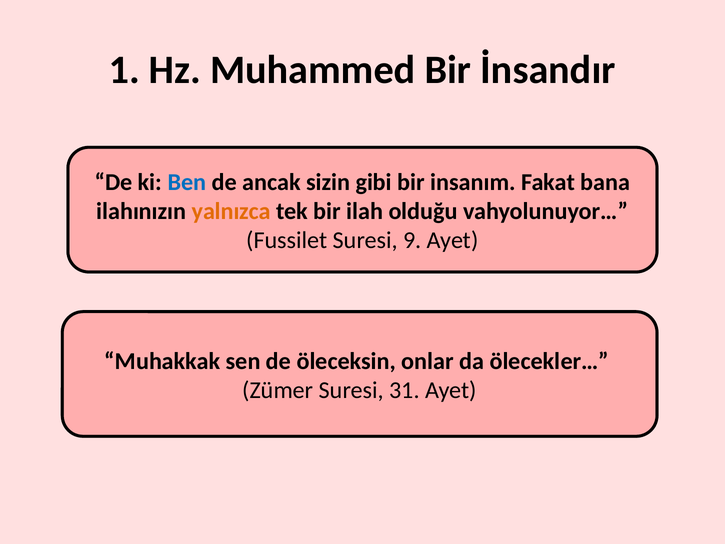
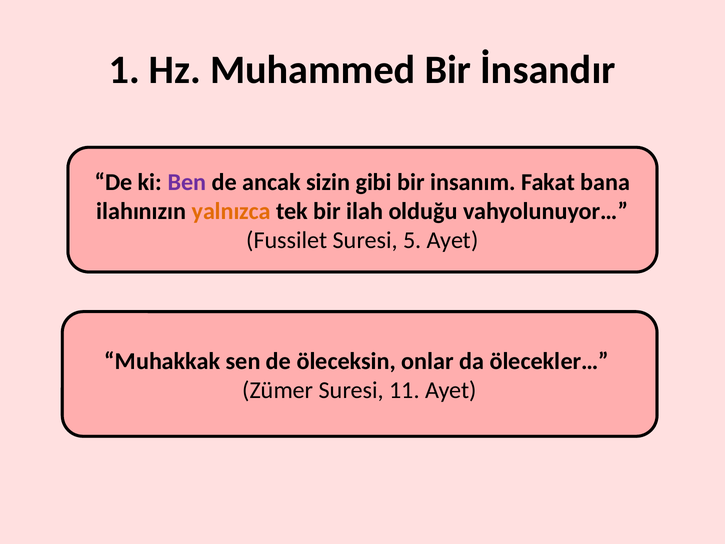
Ben colour: blue -> purple
9: 9 -> 5
31: 31 -> 11
